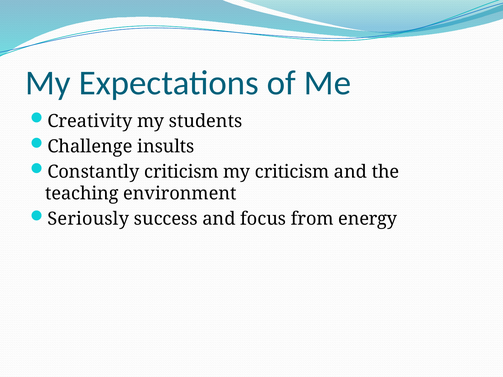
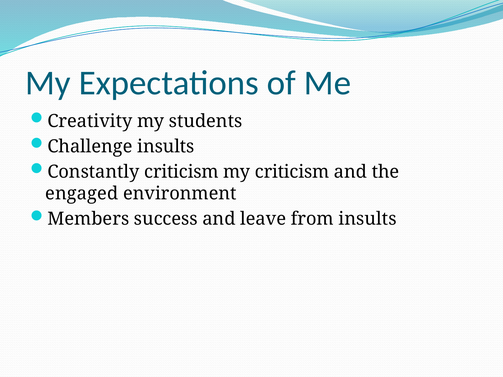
teaching: teaching -> engaged
Seriously: Seriously -> Members
focus: focus -> leave
from energy: energy -> insults
